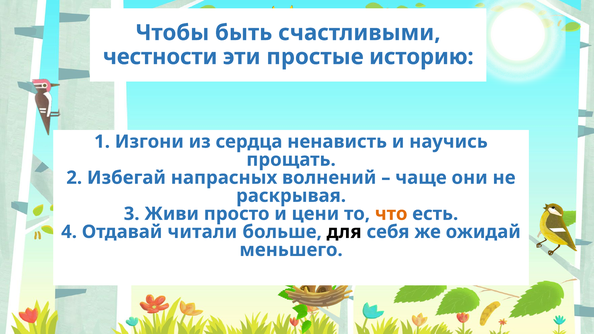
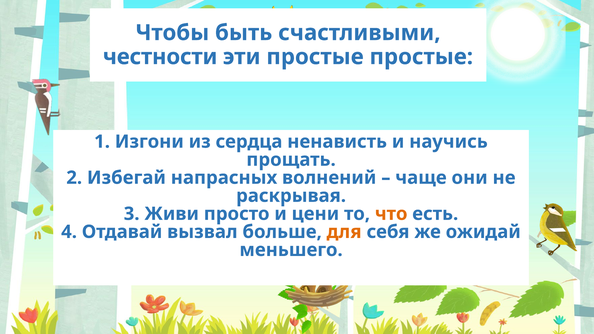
простые историю: историю -> простые
читали: читали -> вызвал
для colour: black -> orange
